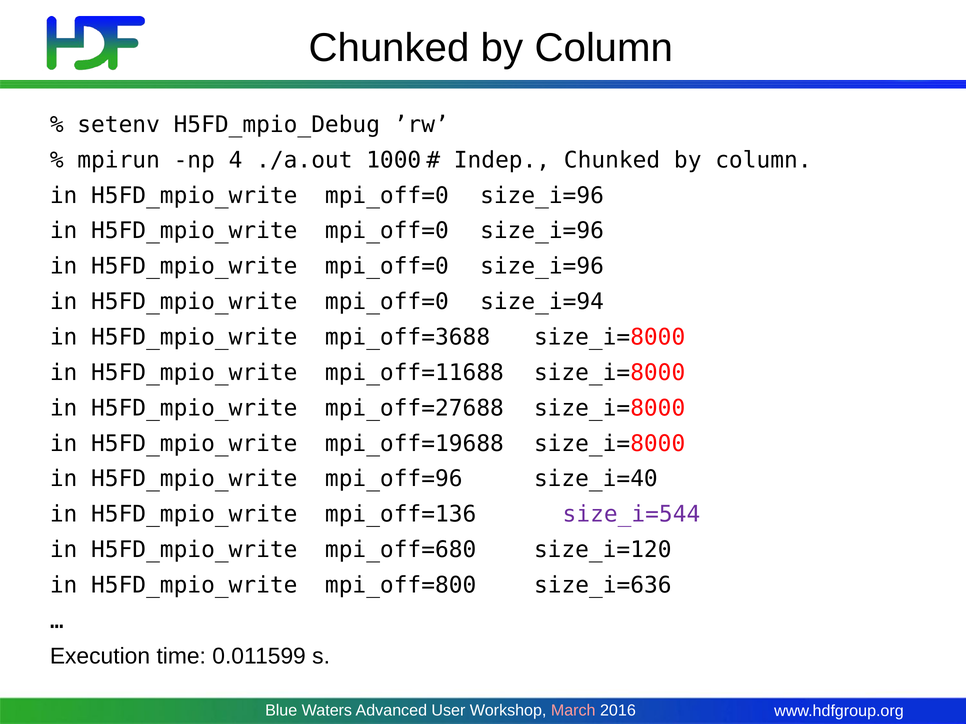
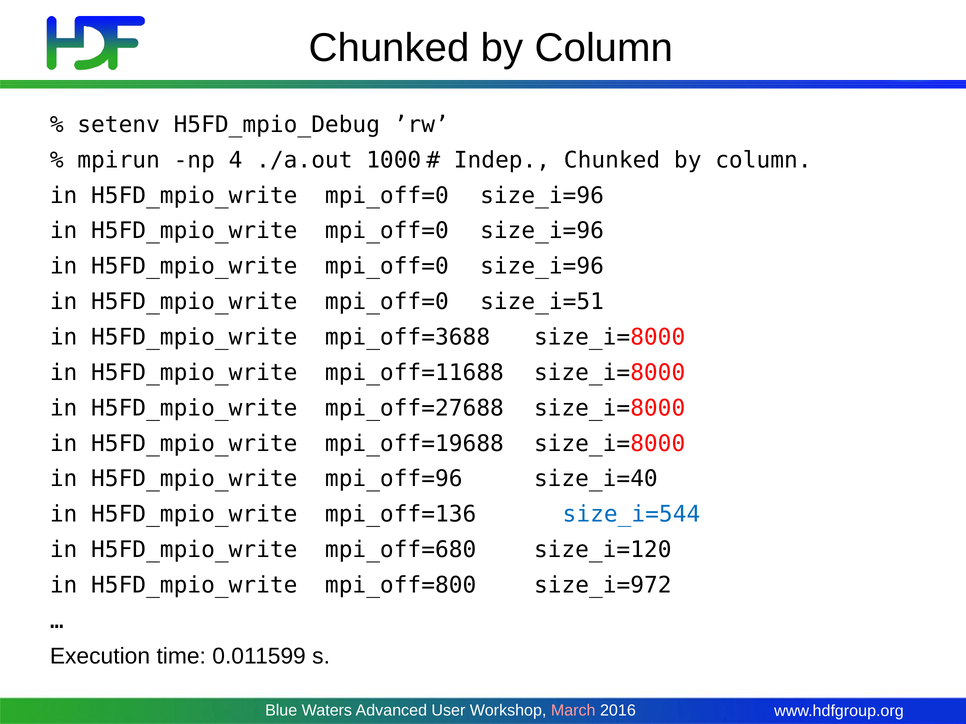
size_i=94: size_i=94 -> size_i=51
size_i=544 colour: purple -> blue
size_i=636: size_i=636 -> size_i=972
